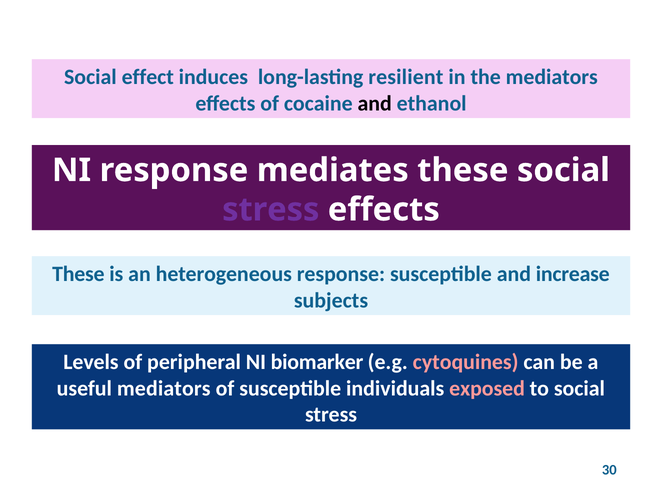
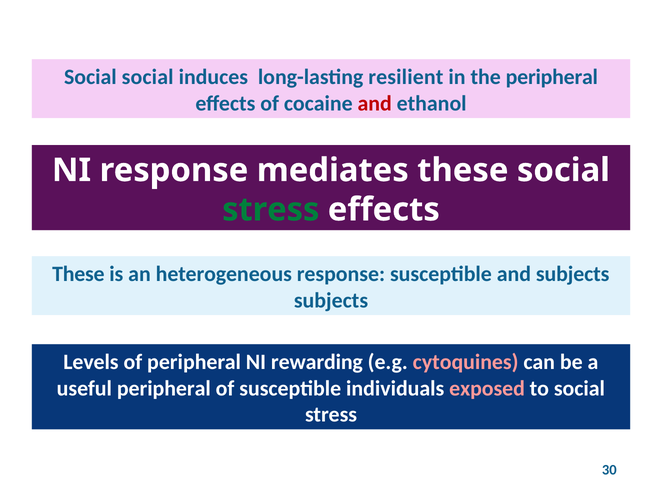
Social effect: effect -> social
the mediators: mediators -> peripheral
and at (375, 103) colour: black -> red
stress at (271, 210) colour: purple -> green
and increase: increase -> subjects
biomarker: biomarker -> rewarding
useful mediators: mediators -> peripheral
